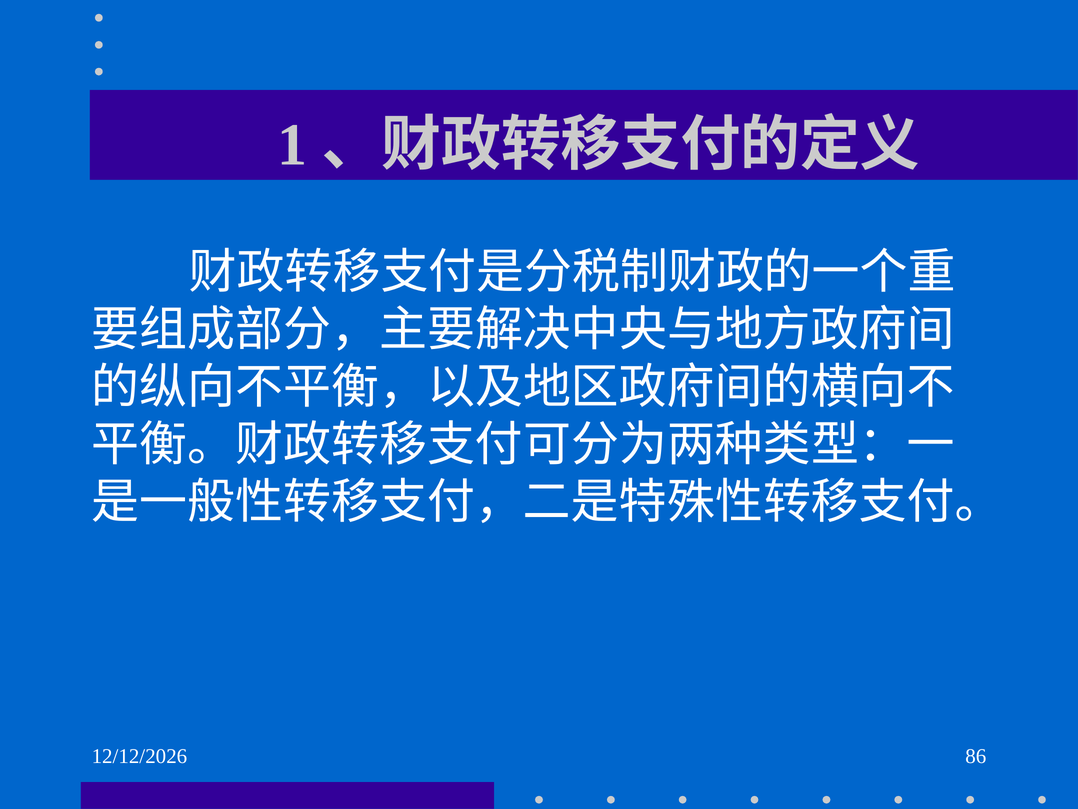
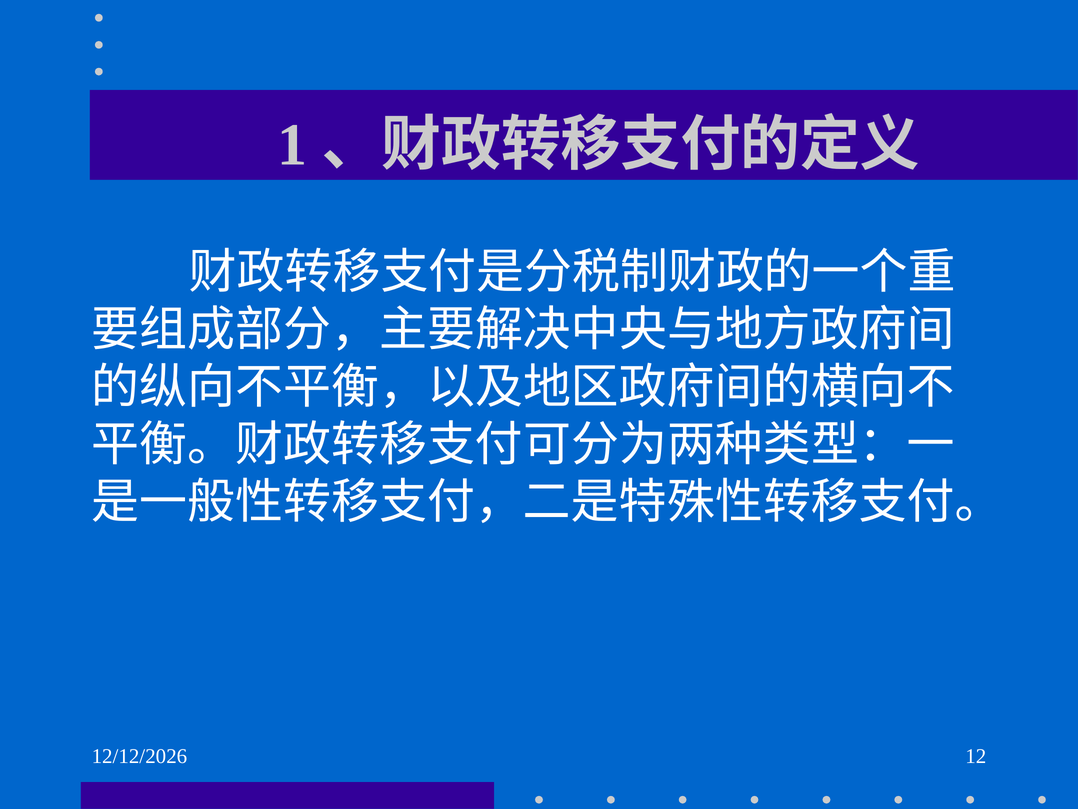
86: 86 -> 12
